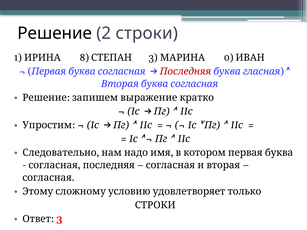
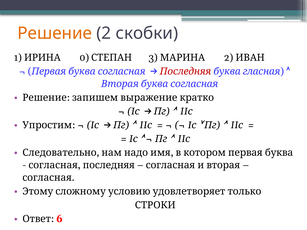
Решение at (55, 33) colour: black -> orange
2 строки: строки -> скобки
8: 8 -> 0
МАРИНА 0: 0 -> 2
Ответ 3: 3 -> 6
